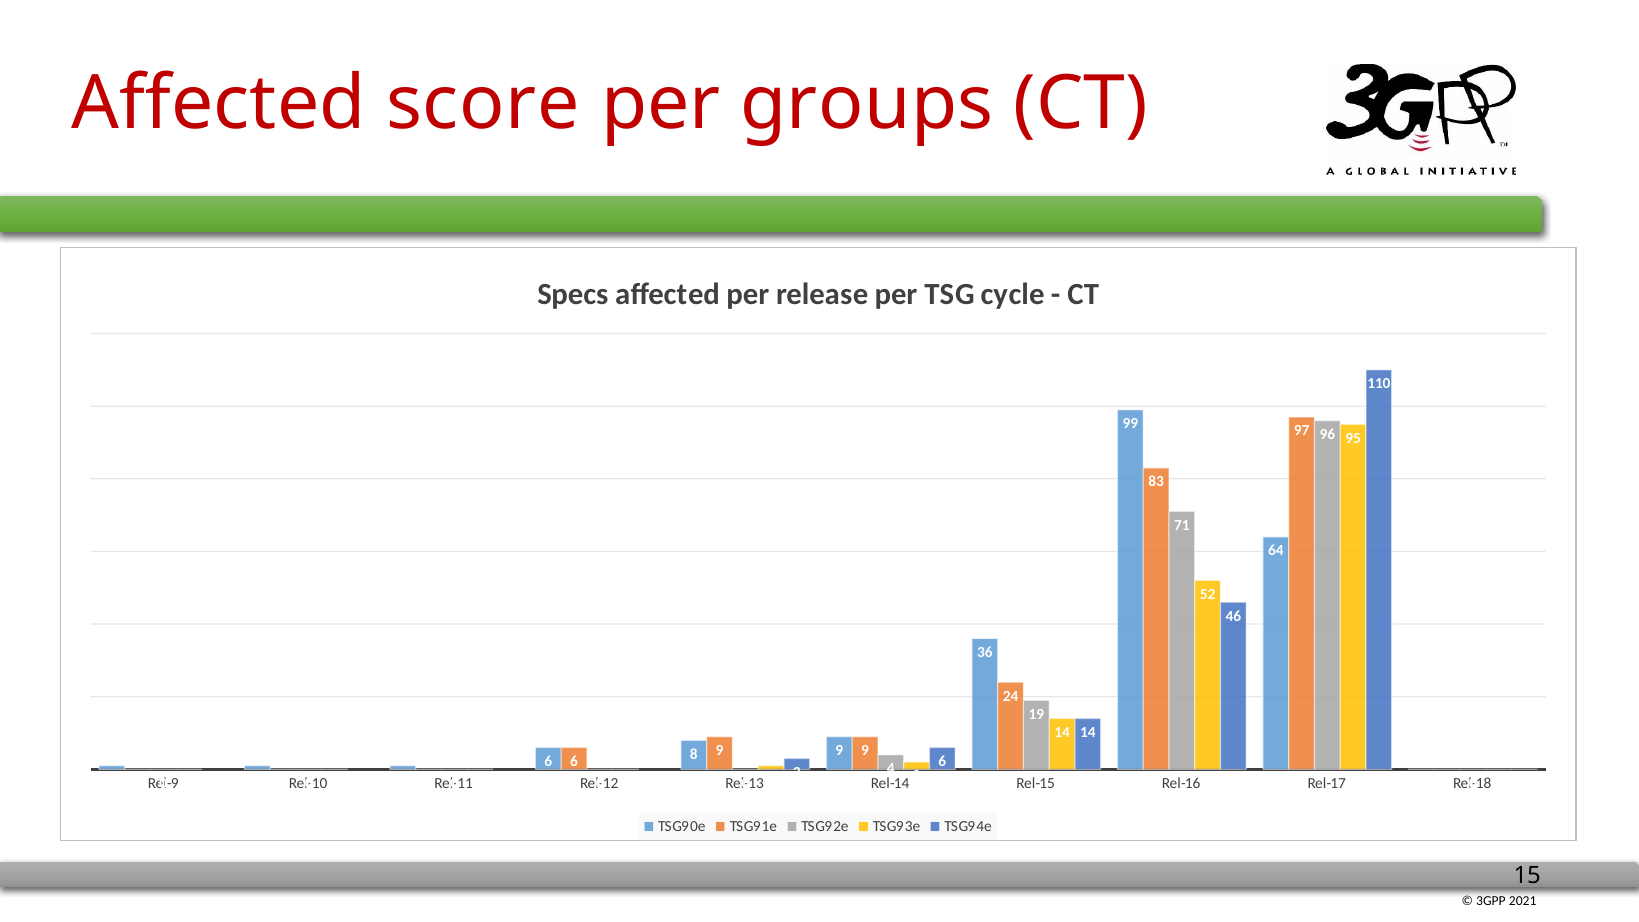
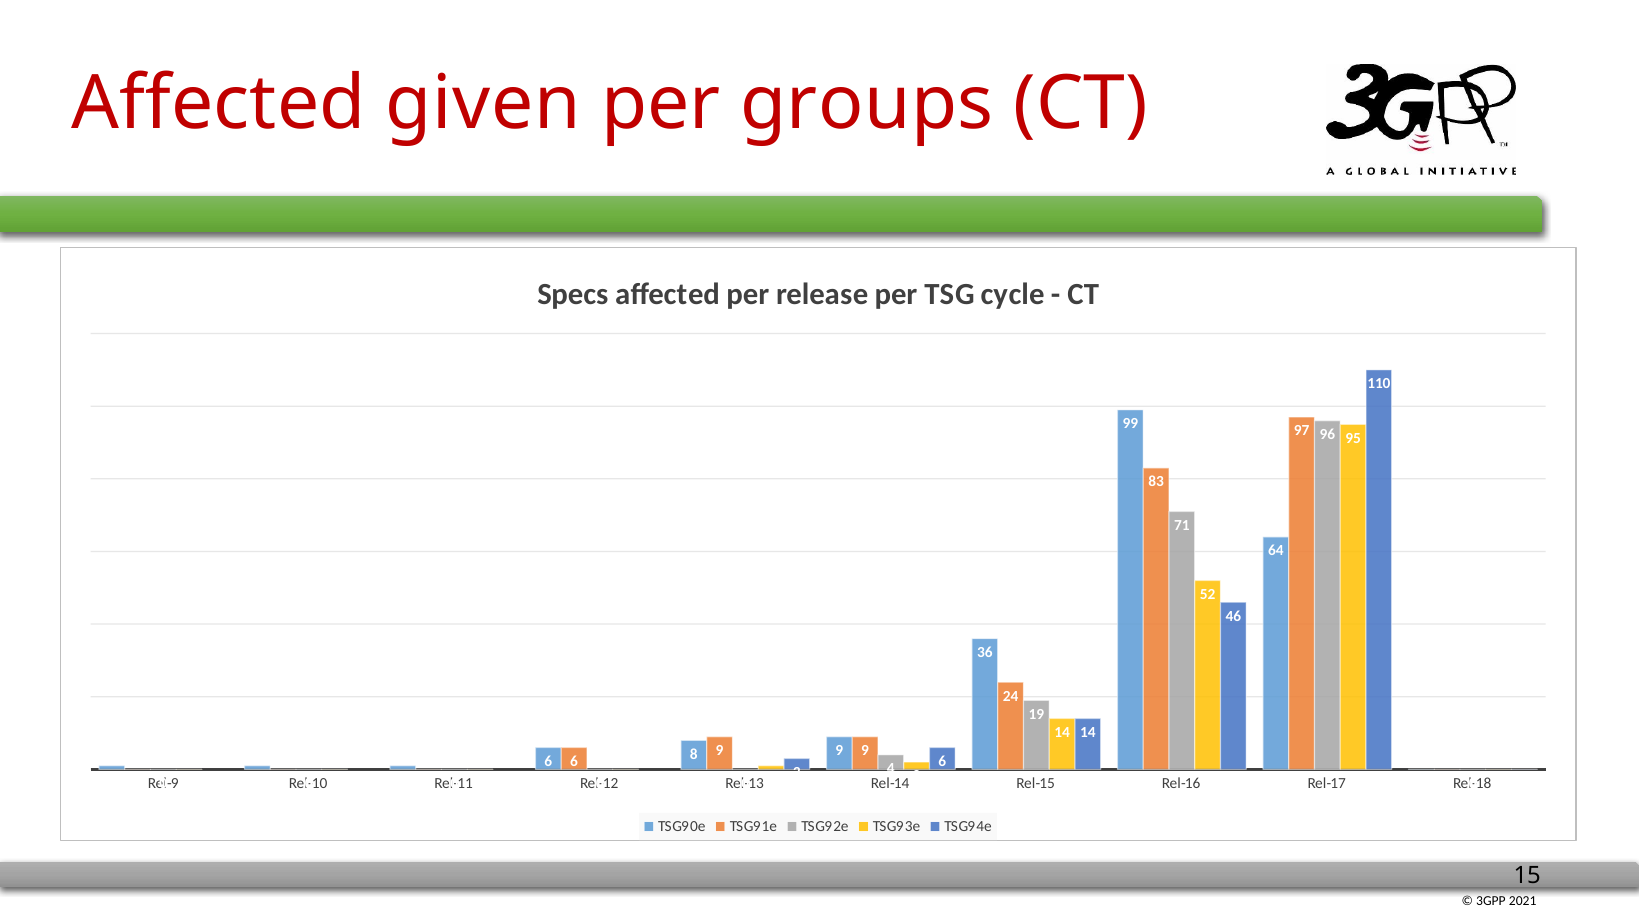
score: score -> given
